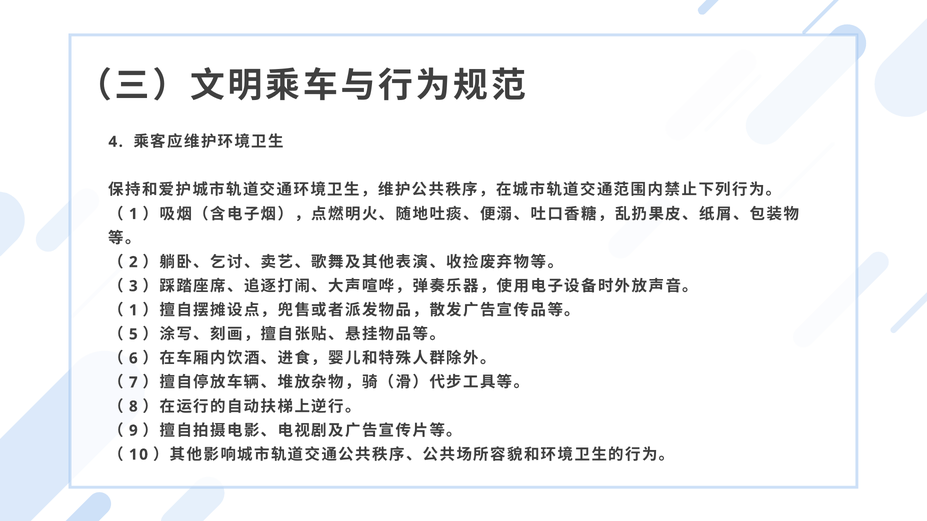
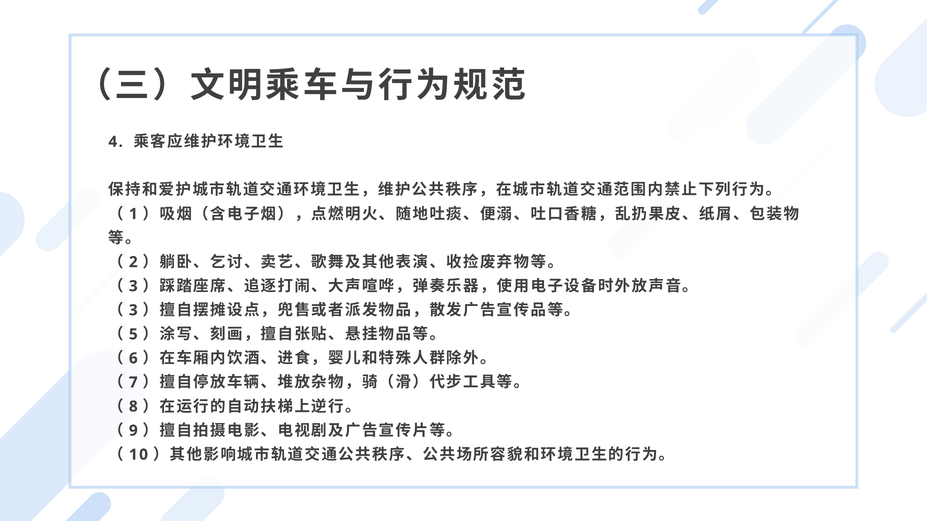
1 at (133, 310): 1 -> 3
